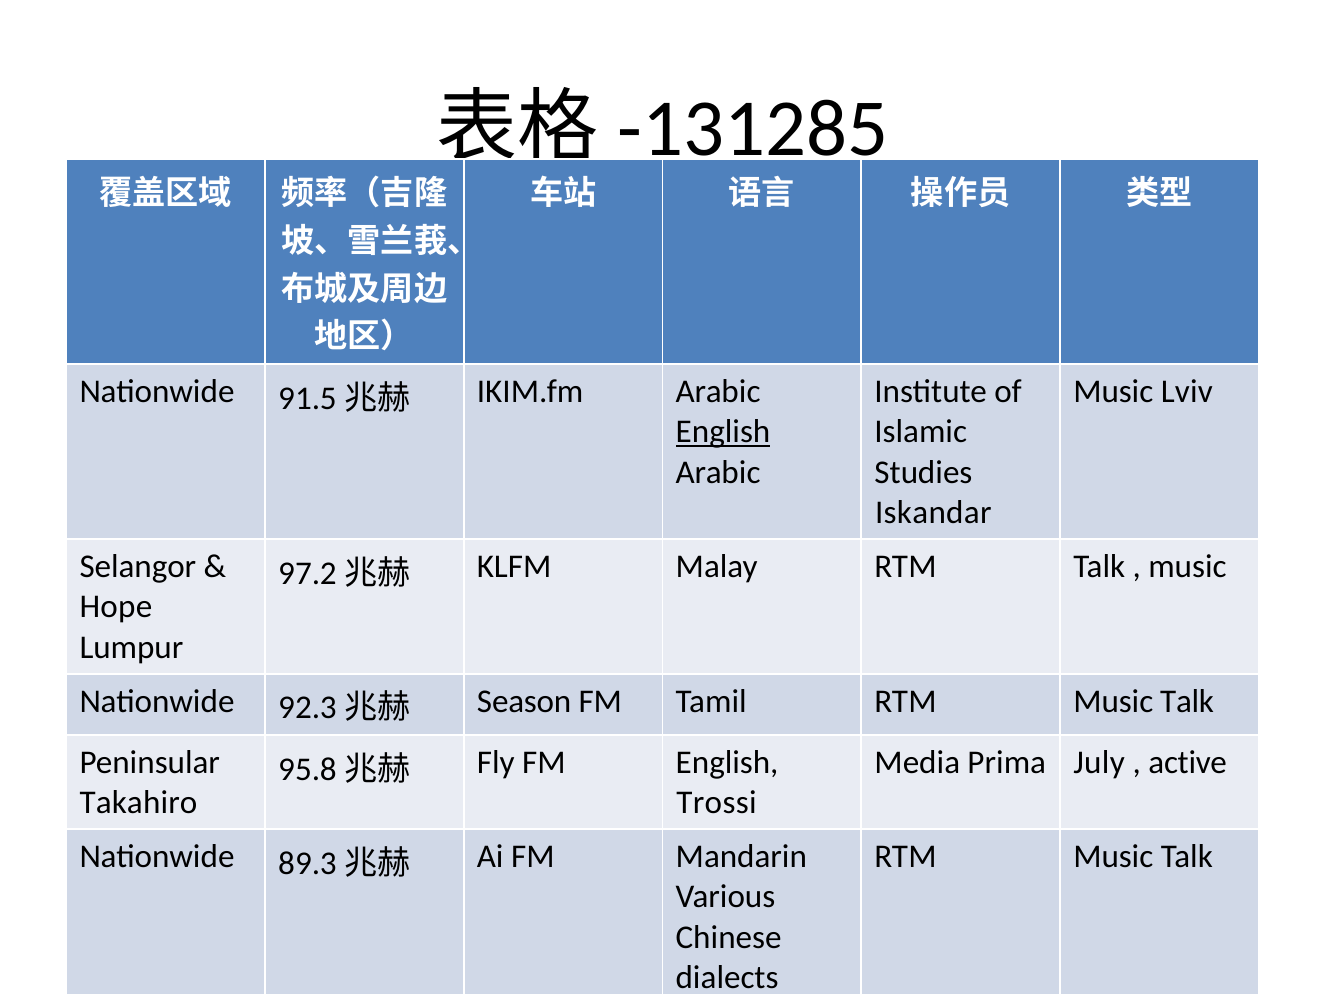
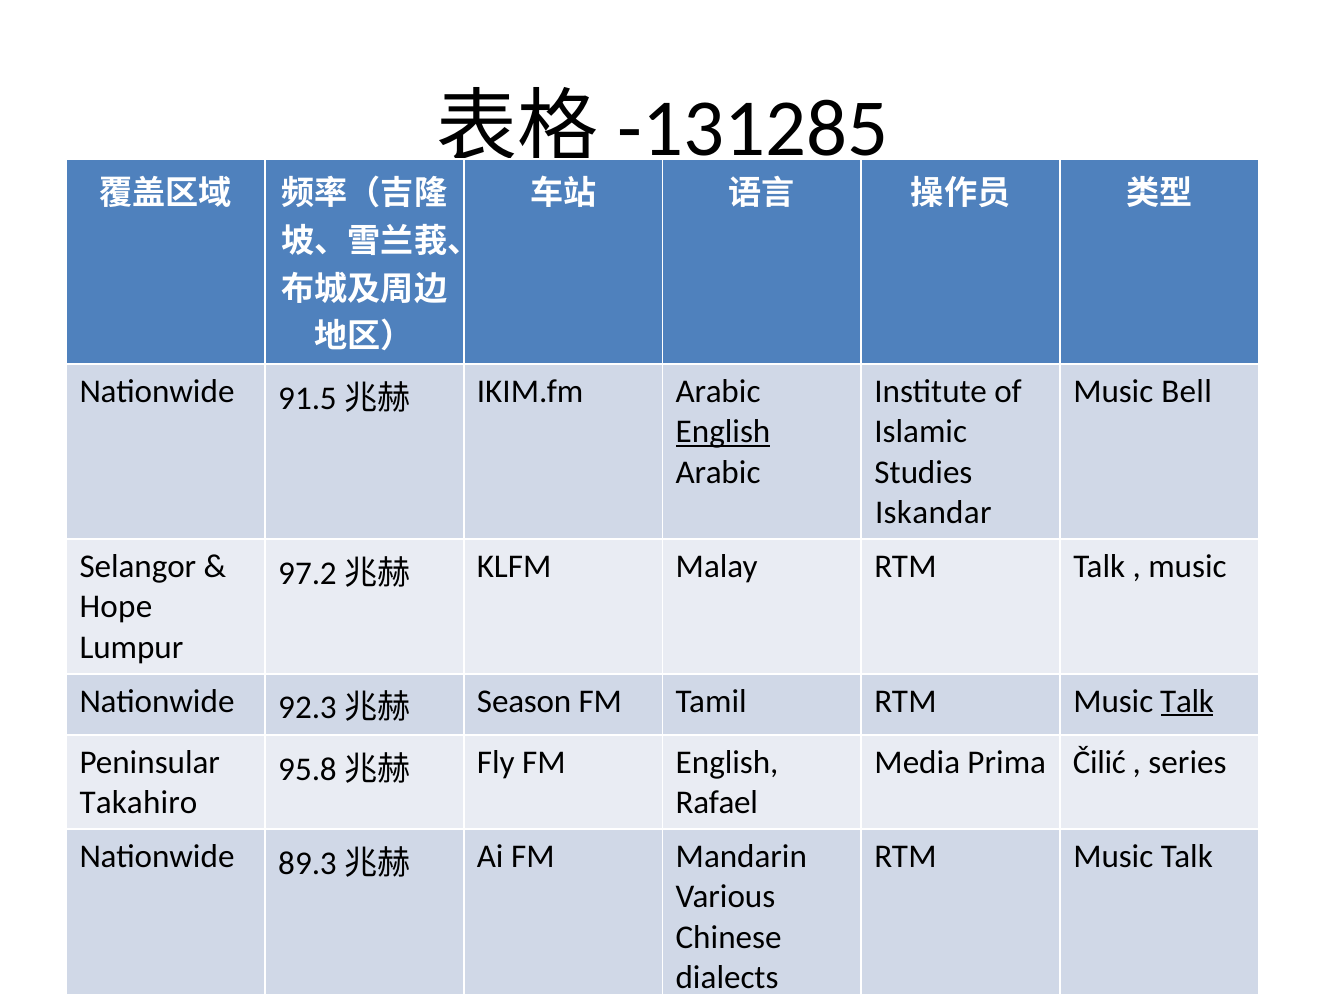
Lviv: Lviv -> Bell
Talk at (1187, 701) underline: none -> present
July: July -> Čilić
active: active -> series
Trossi: Trossi -> Rafael
